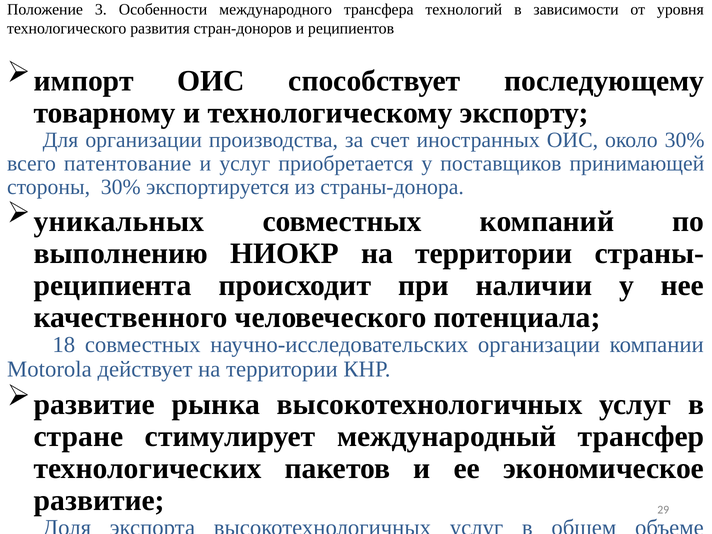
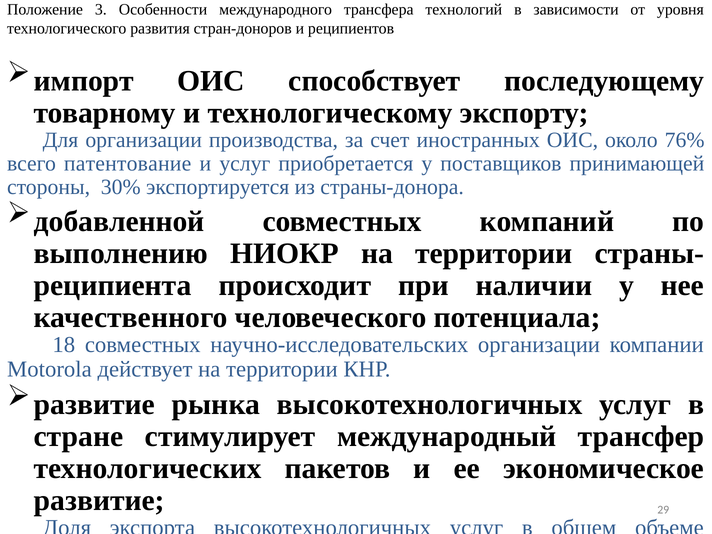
около 30%: 30% -> 76%
уникальных: уникальных -> добавленной
